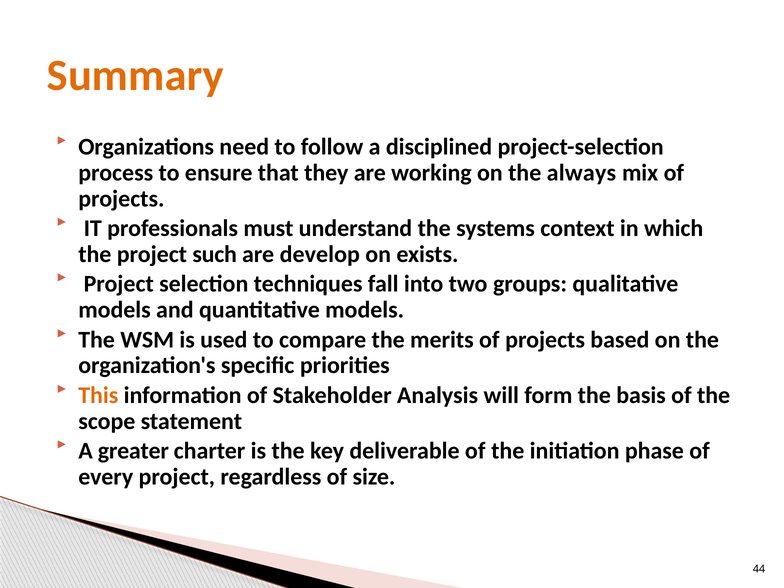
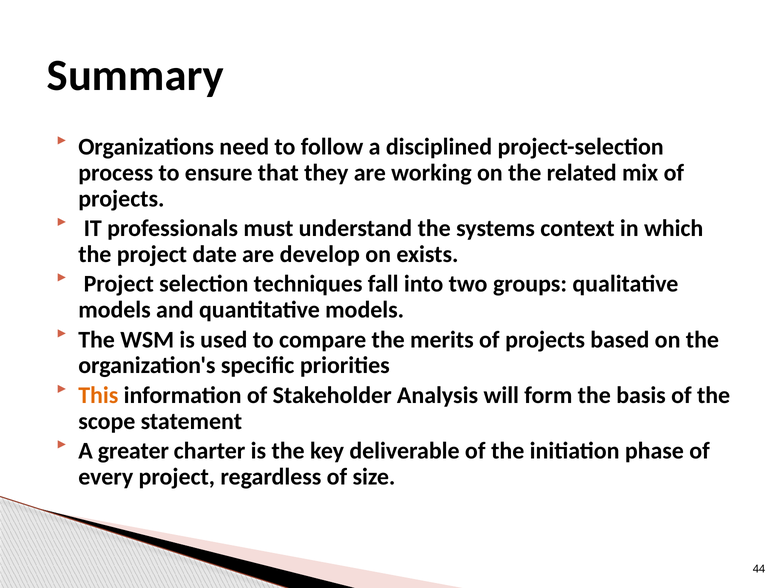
Summary colour: orange -> black
always: always -> related
such: such -> date
